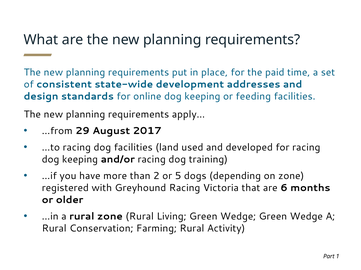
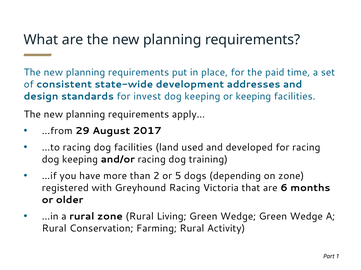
online: online -> invest
or feeding: feeding -> keeping
